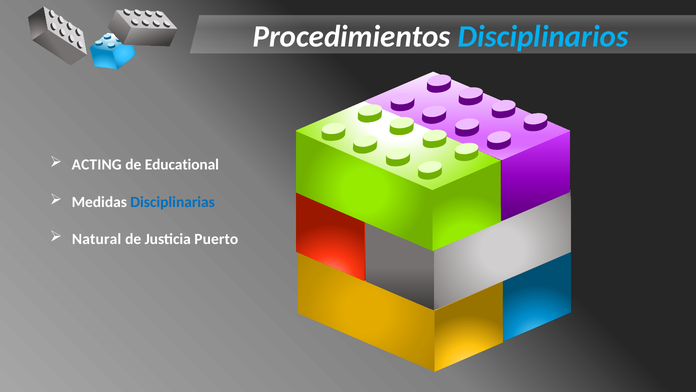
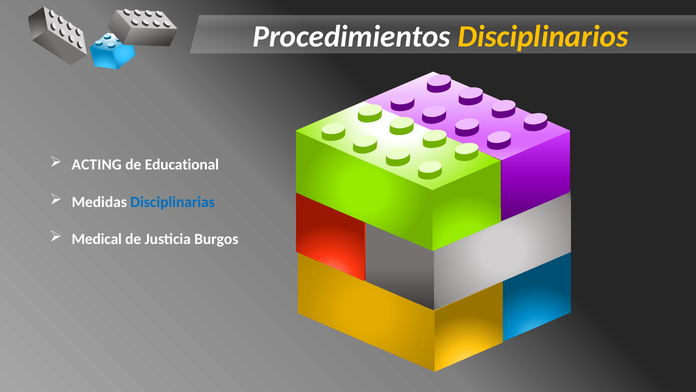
Disciplinarios colour: light blue -> yellow
Natural: Natural -> Medical
Puerto: Puerto -> Burgos
